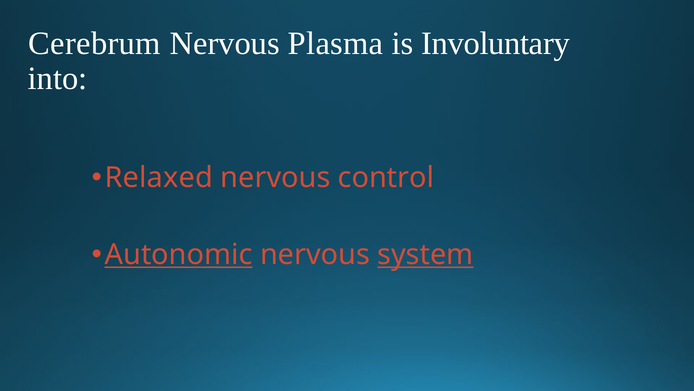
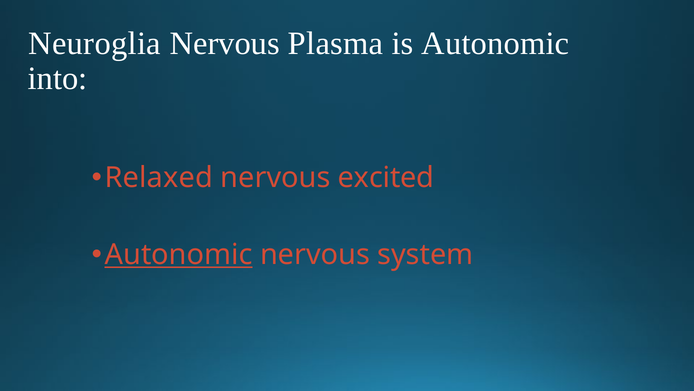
Cerebrum: Cerebrum -> Neuroglia
is Involuntary: Involuntary -> Autonomic
control: control -> excited
system underline: present -> none
